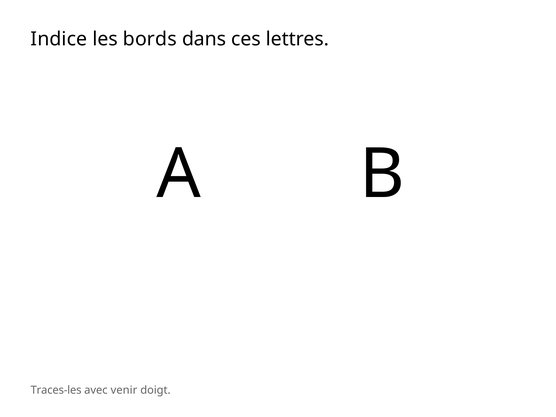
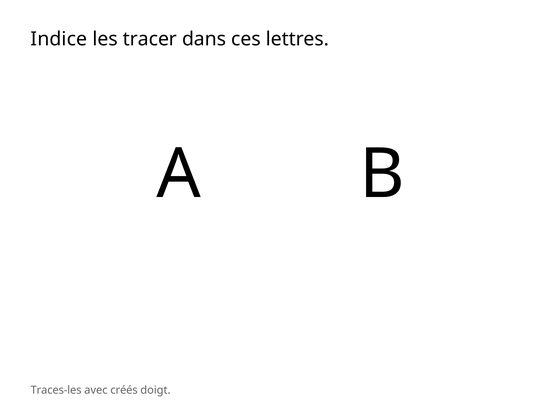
bords: bords -> tracer
venir: venir -> créés
